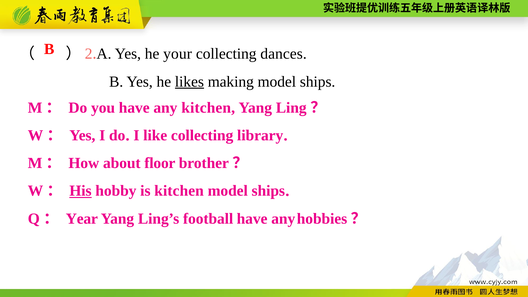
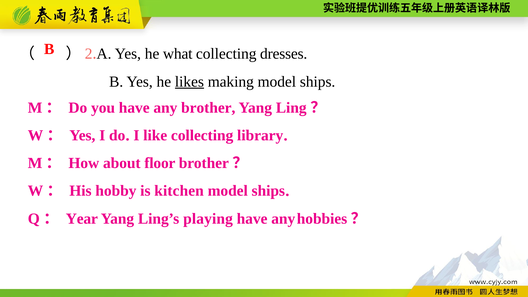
your: your -> what
dances: dances -> dresses
any kitchen: kitchen -> brother
His underline: present -> none
football: football -> playing
